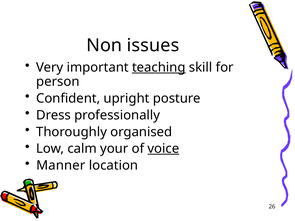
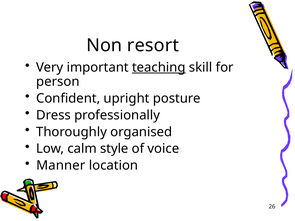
issues: issues -> resort
your: your -> style
voice underline: present -> none
